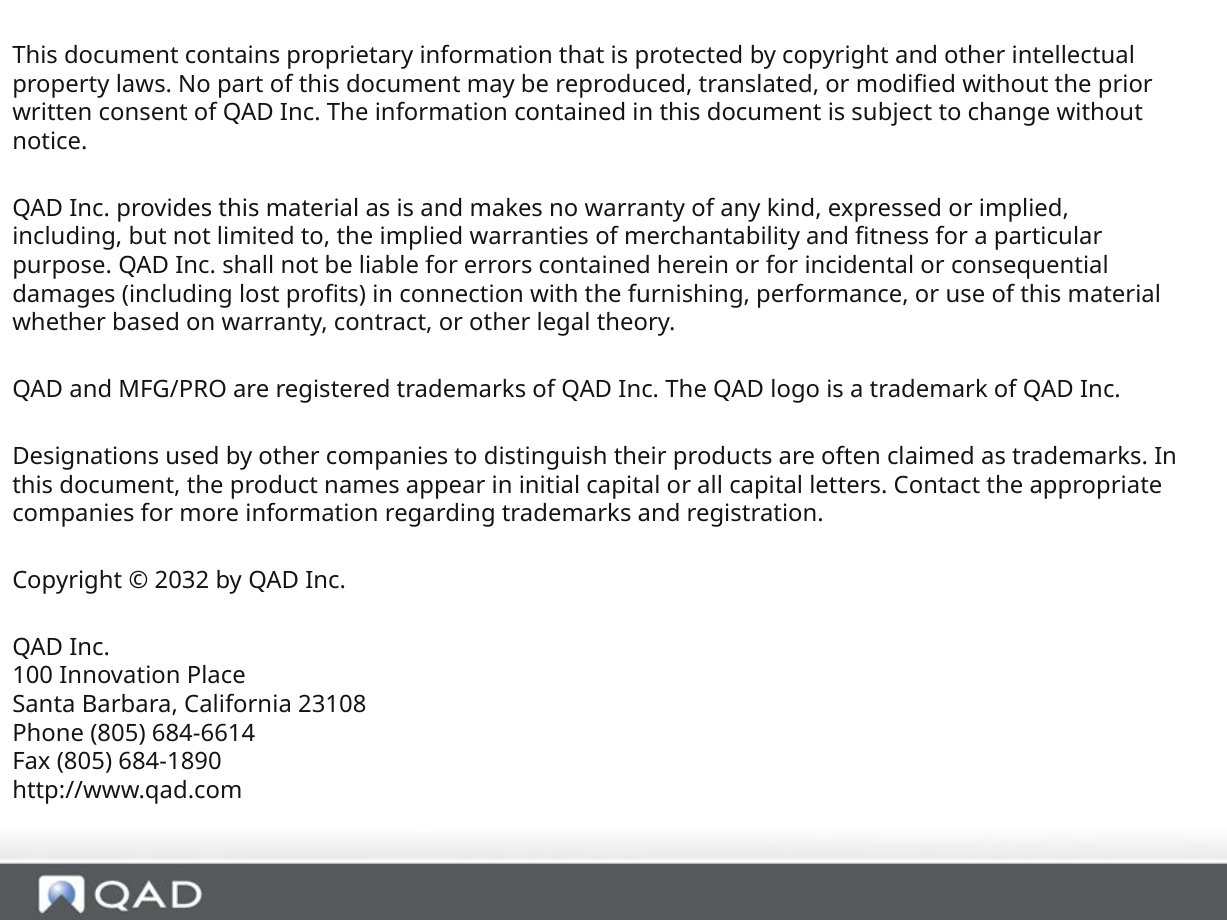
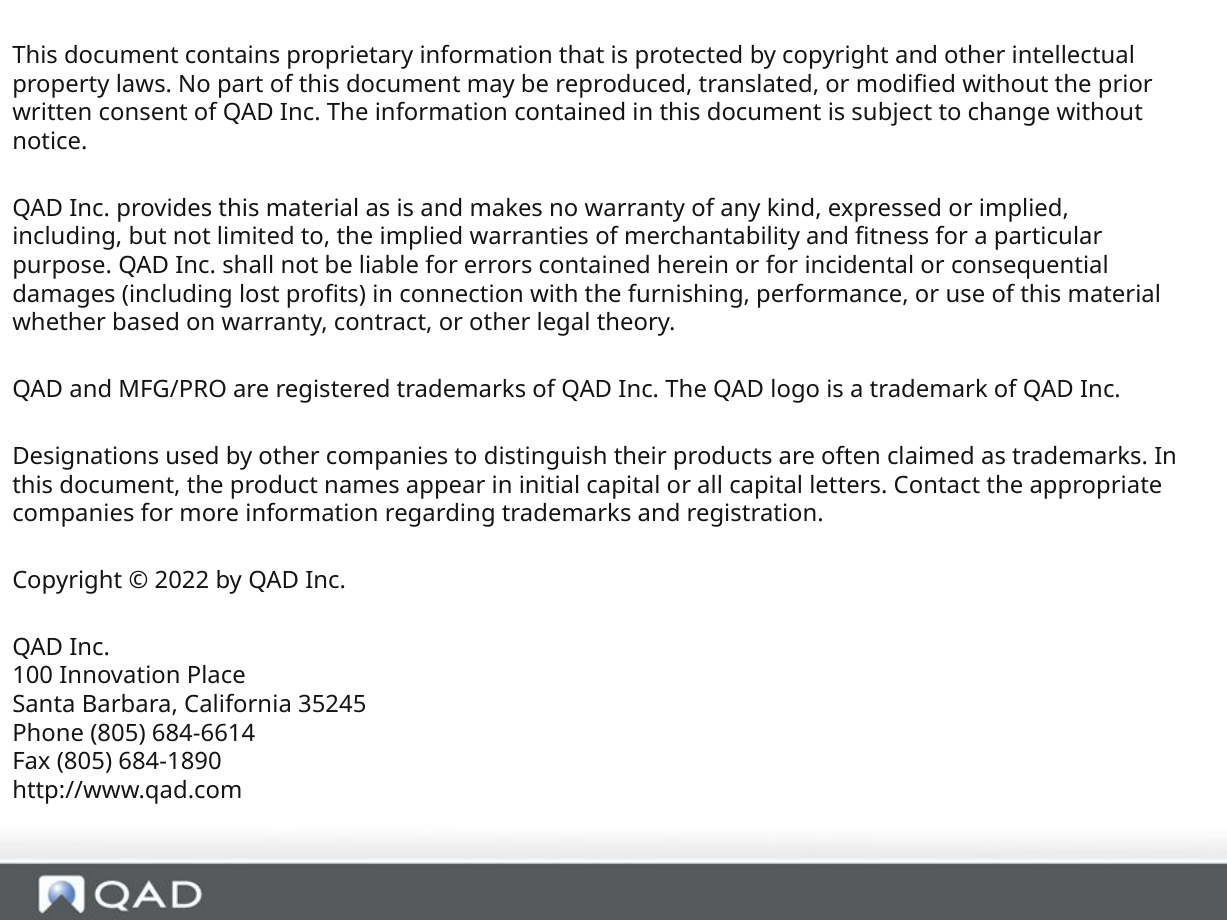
2032: 2032 -> 2022
23108: 23108 -> 35245
